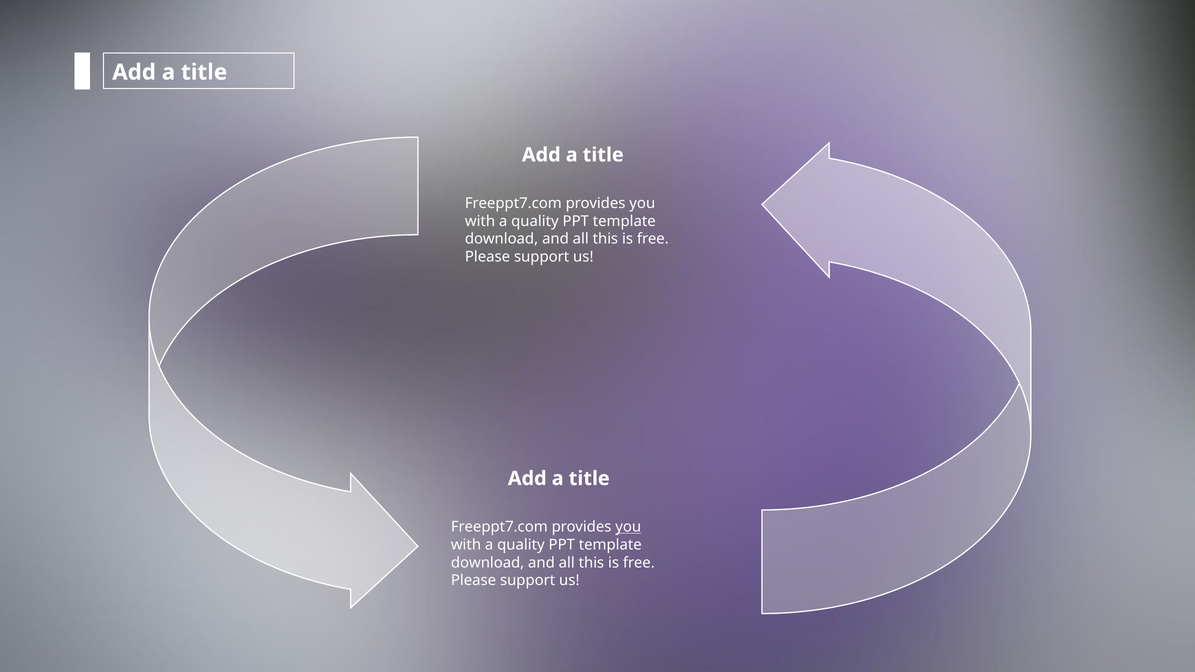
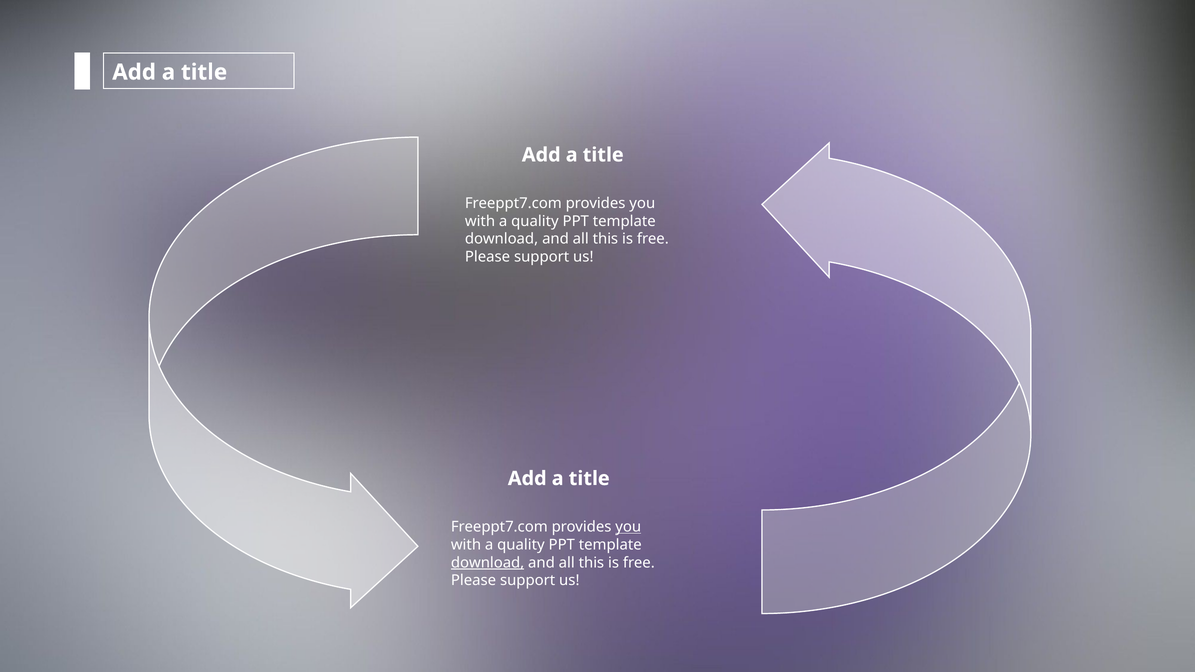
download at (488, 563) underline: none -> present
